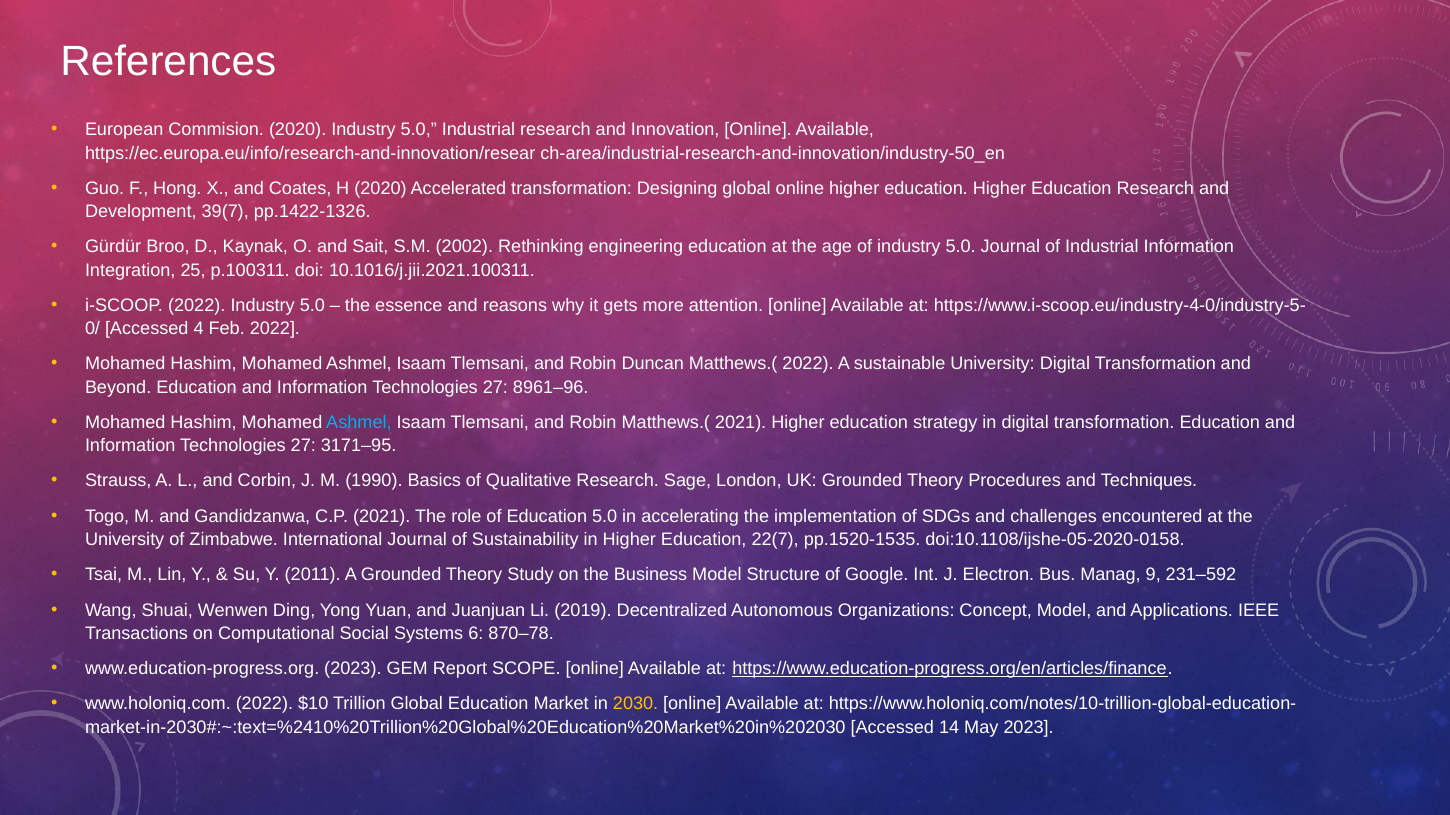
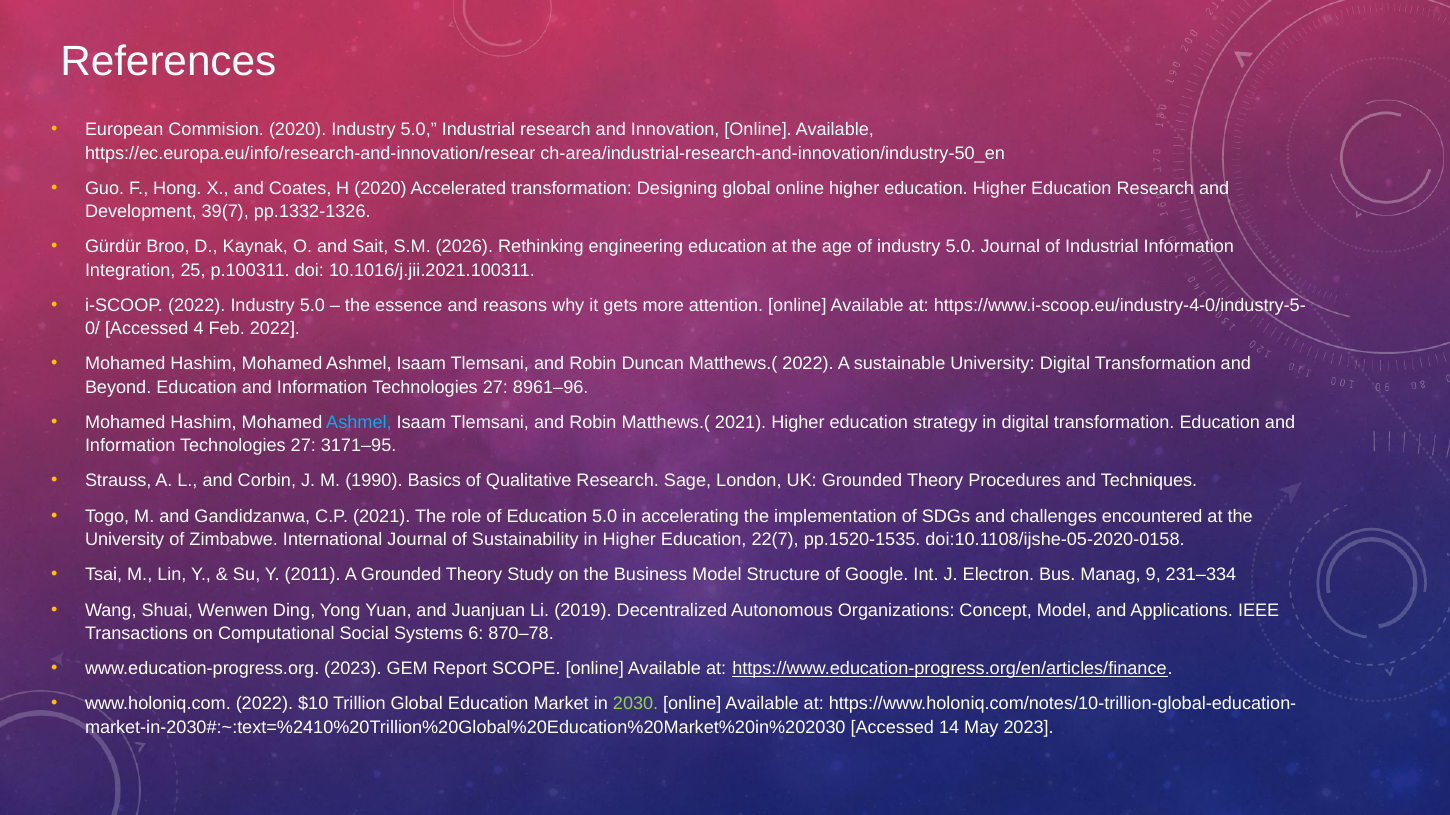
pp.1422-1326: pp.1422-1326 -> pp.1332-1326
2002: 2002 -> 2026
231–592: 231–592 -> 231–334
2030 colour: yellow -> light green
